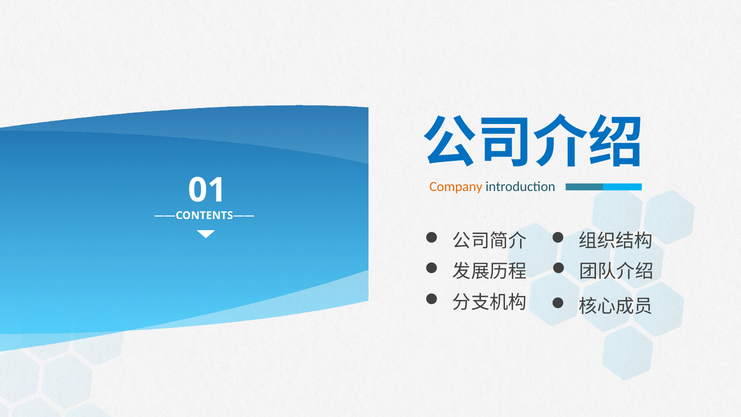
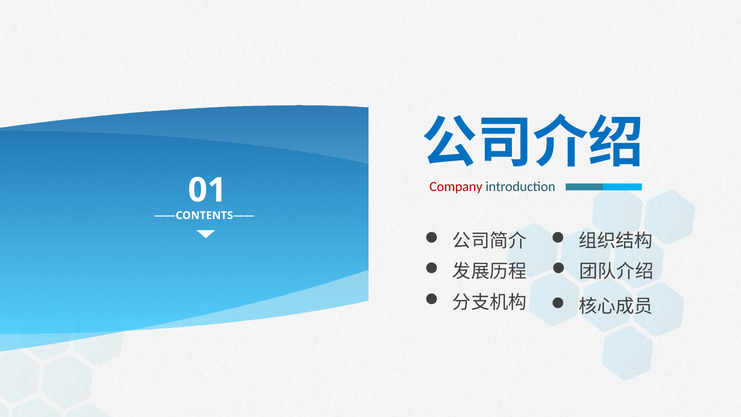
Company colour: orange -> red
